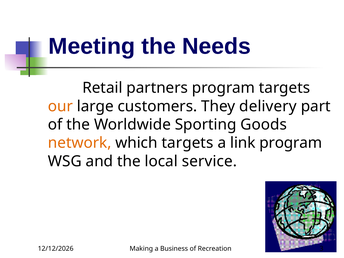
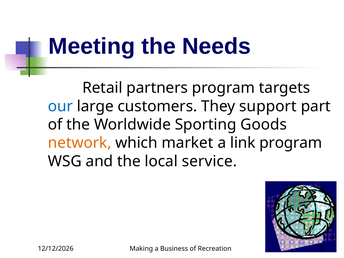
our colour: orange -> blue
delivery: delivery -> support
which targets: targets -> market
